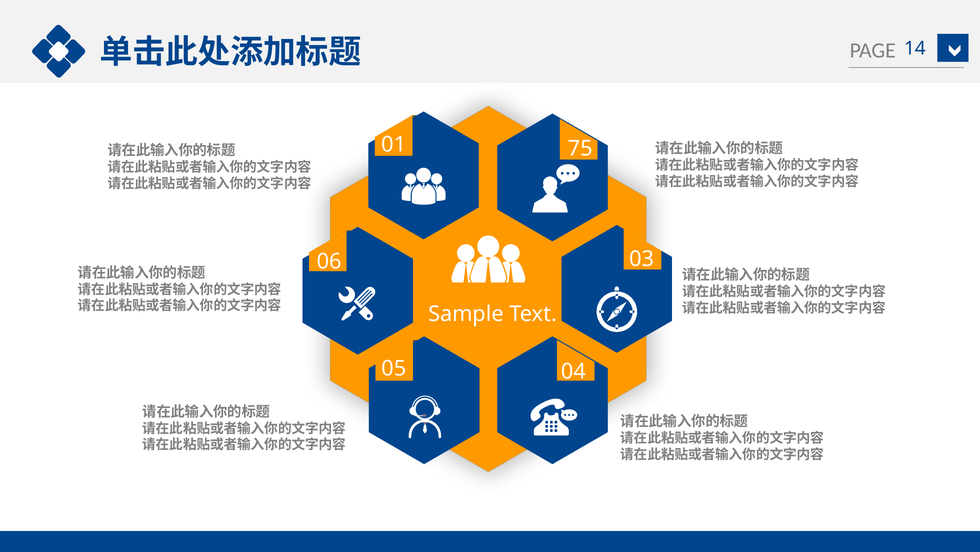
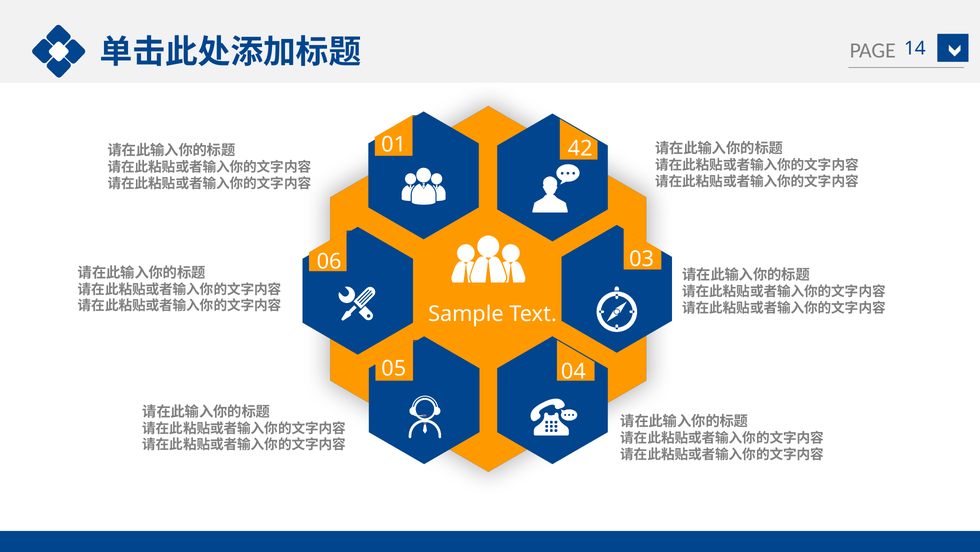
75: 75 -> 42
